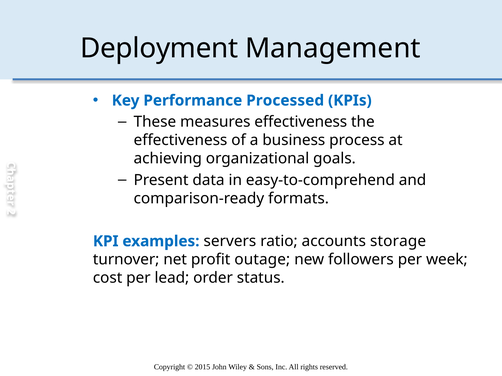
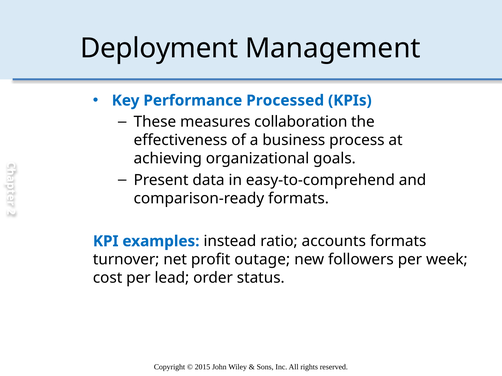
measures effectiveness: effectiveness -> collaboration
servers: servers -> instead
accounts storage: storage -> formats
